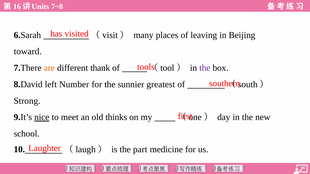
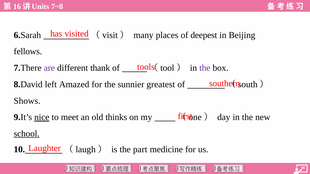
leaving: leaving -> deepest
toward: toward -> fellows
are colour: orange -> purple
Number: Number -> Amazed
Strong: Strong -> Shows
school underline: none -> present
